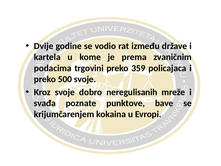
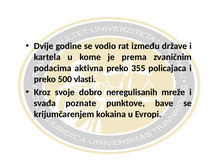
trgovini: trgovini -> aktivna
359: 359 -> 355
500 svoje: svoje -> vlasti
